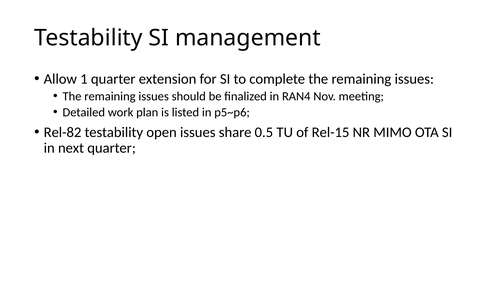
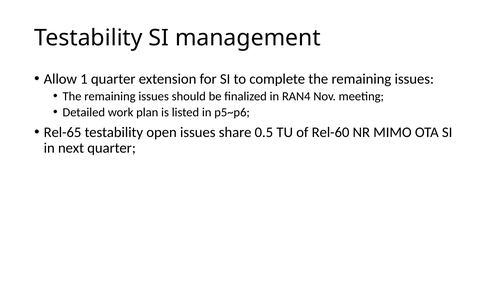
Rel-82: Rel-82 -> Rel-65
Rel-15: Rel-15 -> Rel-60
